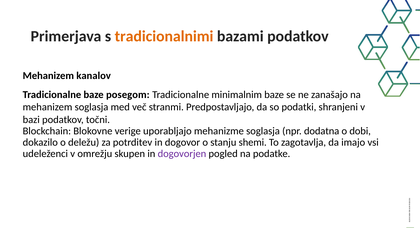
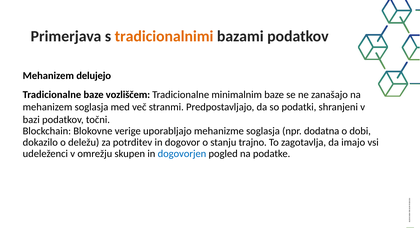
kanalov: kanalov -> delujejo
posegom: posegom -> vozliščem
shemi: shemi -> trajno
dogovorjen colour: purple -> blue
